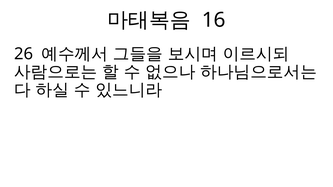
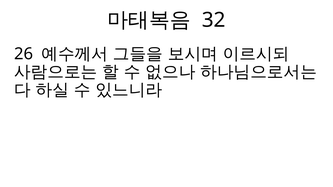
16: 16 -> 32
